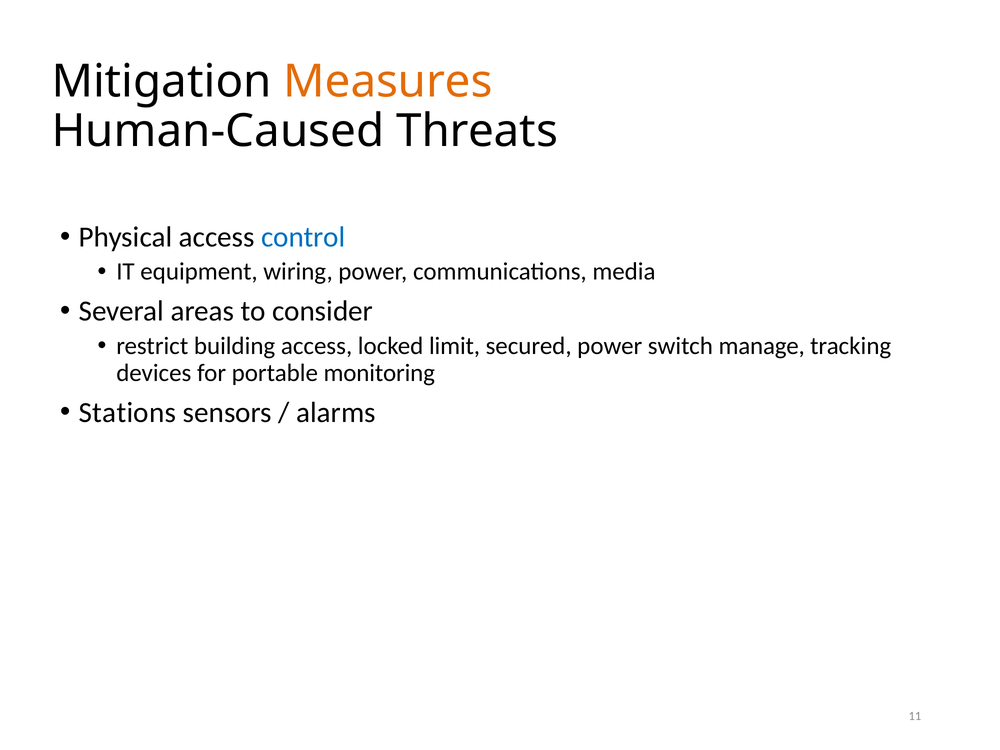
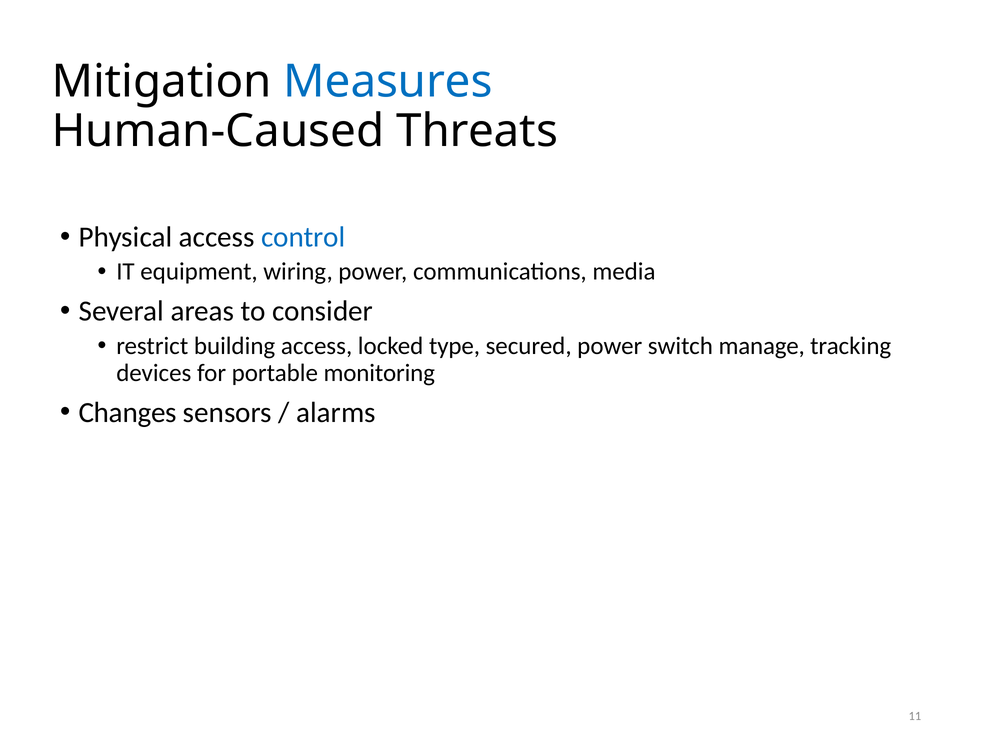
Measures colour: orange -> blue
limit: limit -> type
Stations: Stations -> Changes
